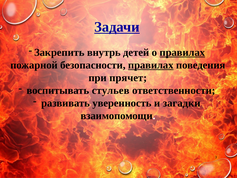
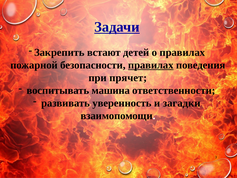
внутрь: внутрь -> встают
правилах at (182, 52) underline: present -> none
стульев: стульев -> машина
